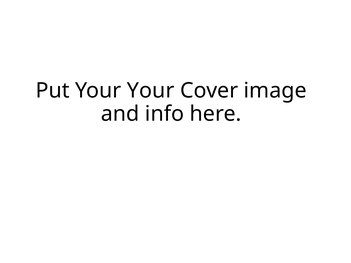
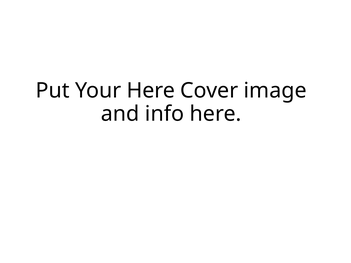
Your Your: Your -> Here
